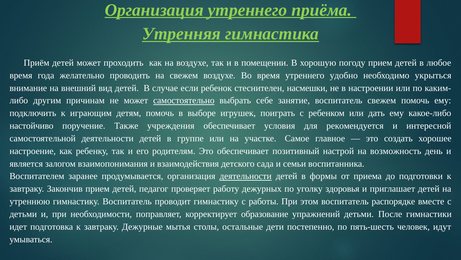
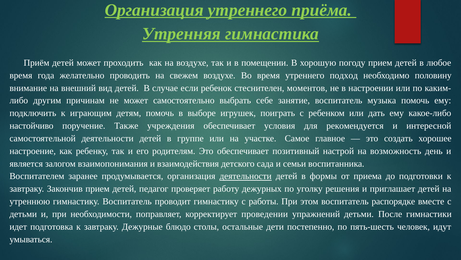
удобно: удобно -> подход
укрыться: укрыться -> половину
насмешки: насмешки -> моментов
самостоятельно underline: present -> none
воспитатель свежем: свежем -> музыка
здоровья: здоровья -> решения
образование: образование -> проведении
мытья: мытья -> блюдо
